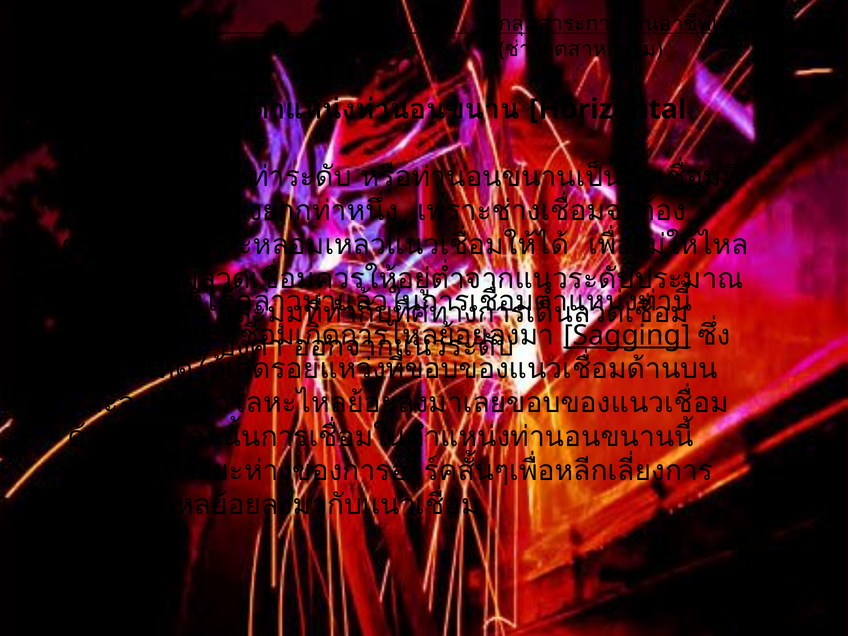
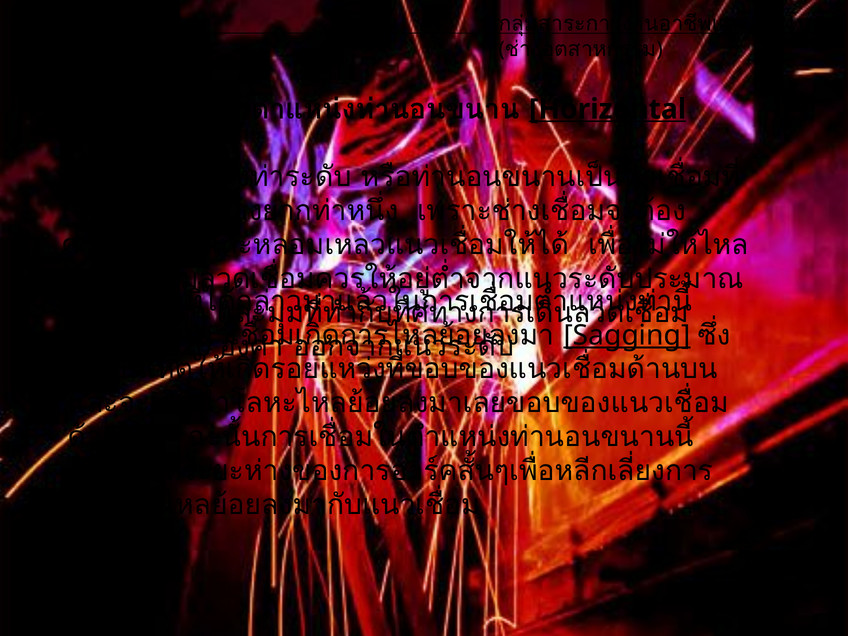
Horizontal underline: none -> present
